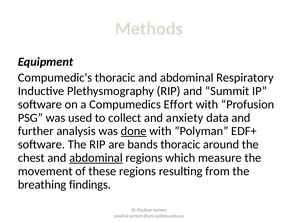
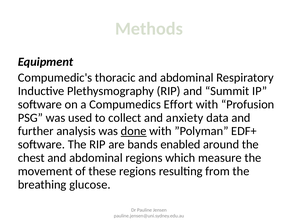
bands thoracic: thoracic -> enabled
abdominal at (96, 158) underline: present -> none
findings: findings -> glucose
